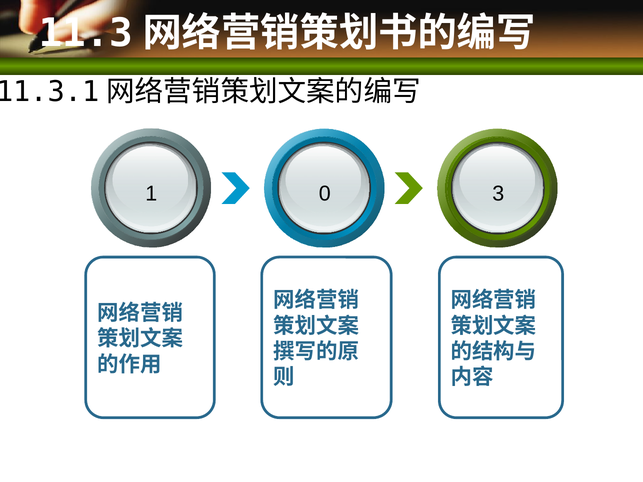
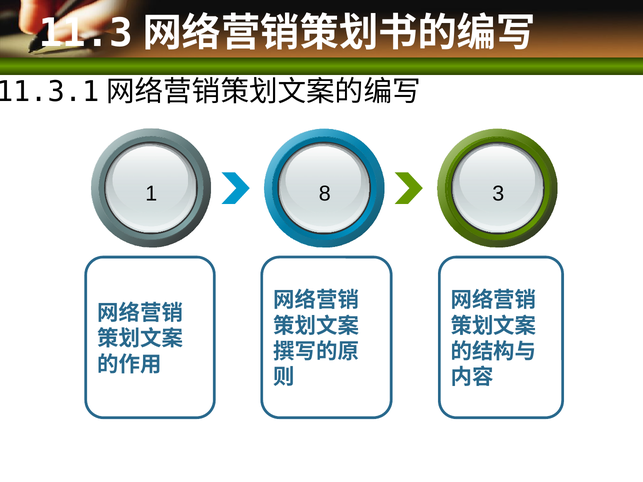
0: 0 -> 8
